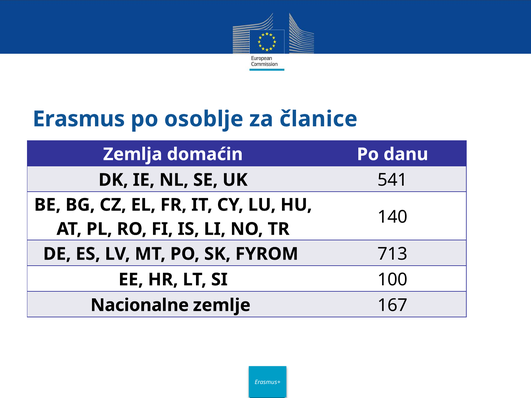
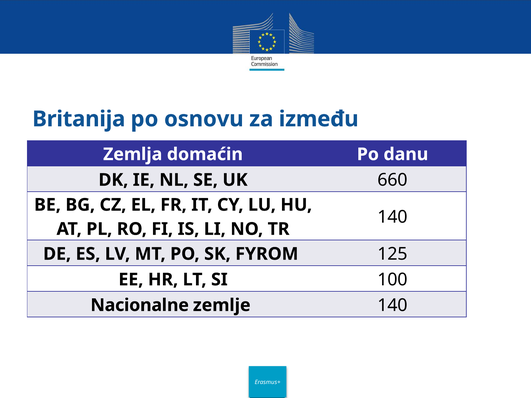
Erasmus: Erasmus -> Britanija
osoblje: osoblje -> osnovu
članice: članice -> između
541: 541 -> 660
713: 713 -> 125
zemlje 167: 167 -> 140
